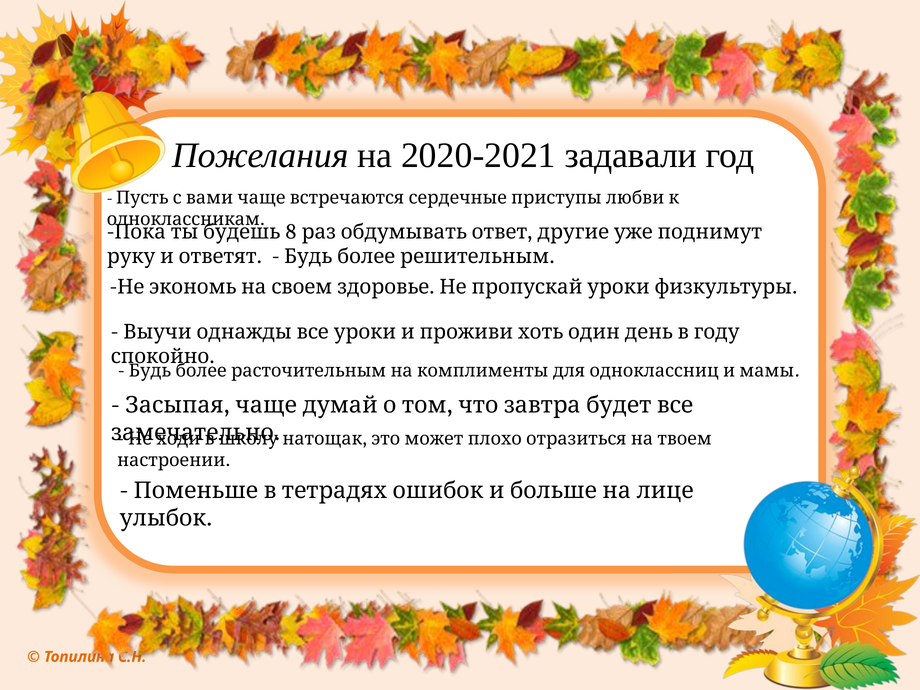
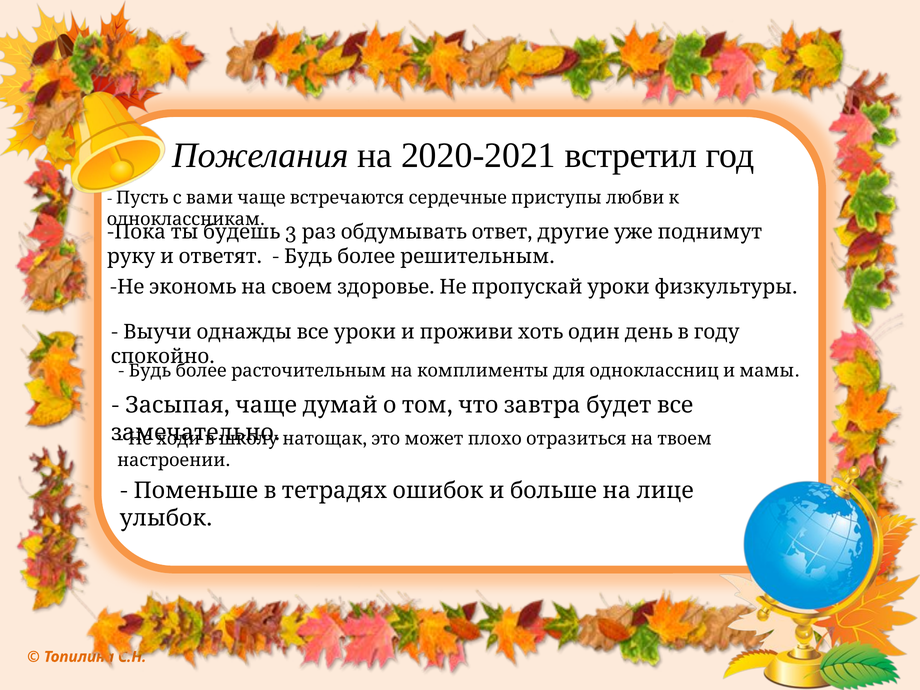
задавали: задавали -> встретил
8: 8 -> 3
